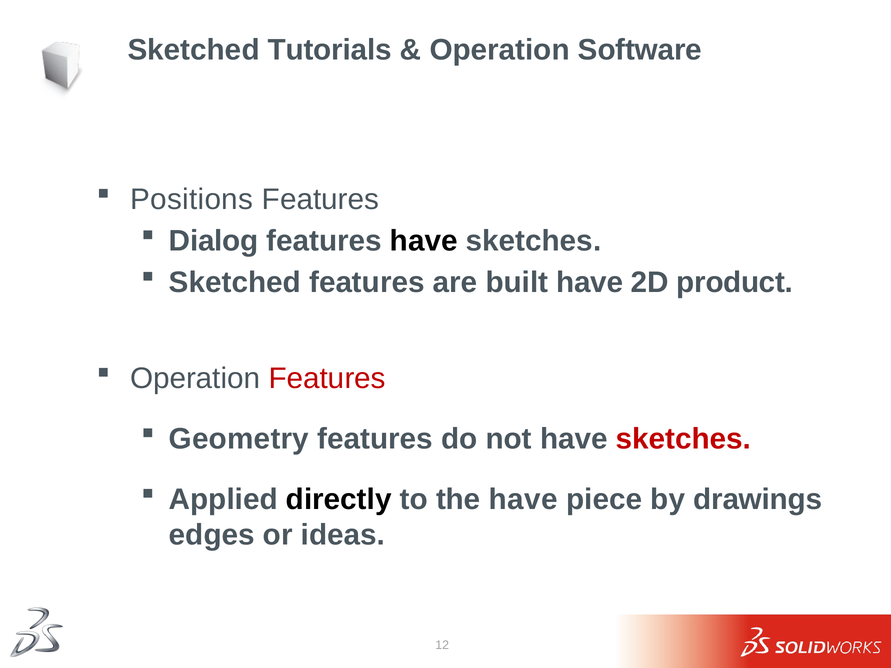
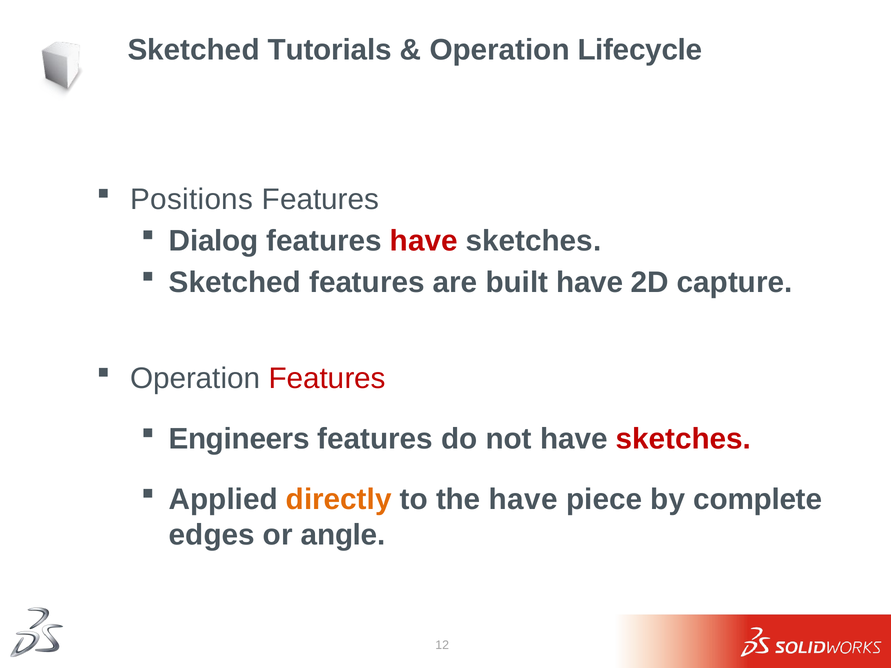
Software: Software -> Lifecycle
have at (424, 241) colour: black -> red
product: product -> capture
Geometry: Geometry -> Engineers
directly colour: black -> orange
drawings: drawings -> complete
ideas: ideas -> angle
